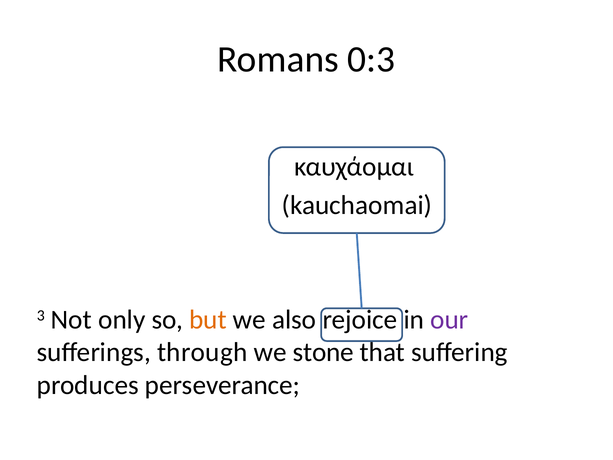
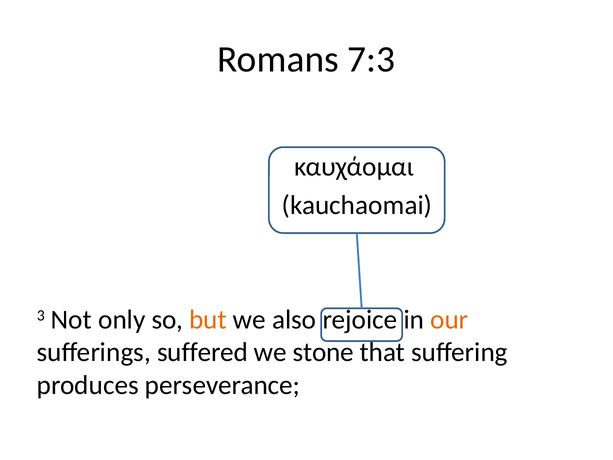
0:3: 0:3 -> 7:3
our colour: purple -> orange
through: through -> suffered
